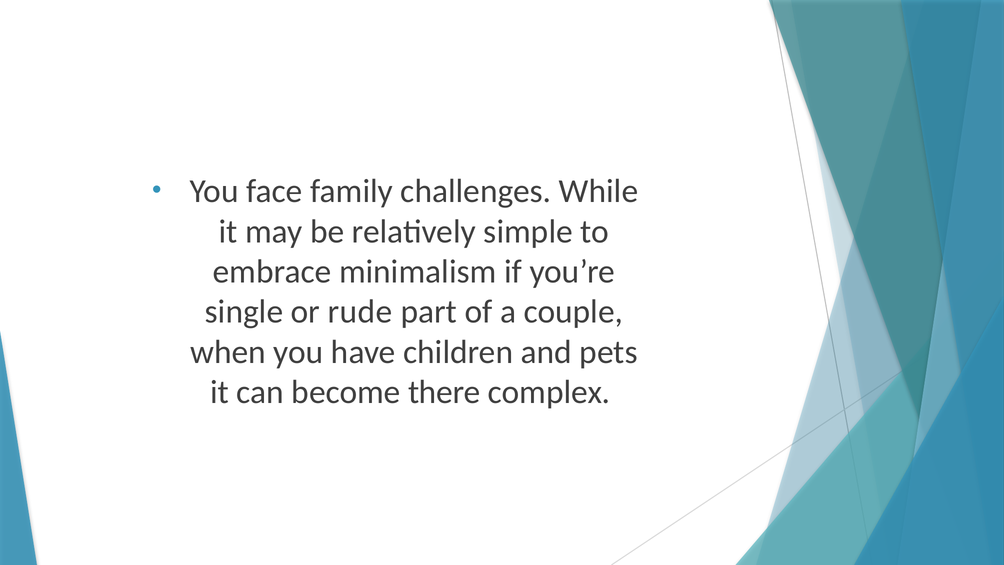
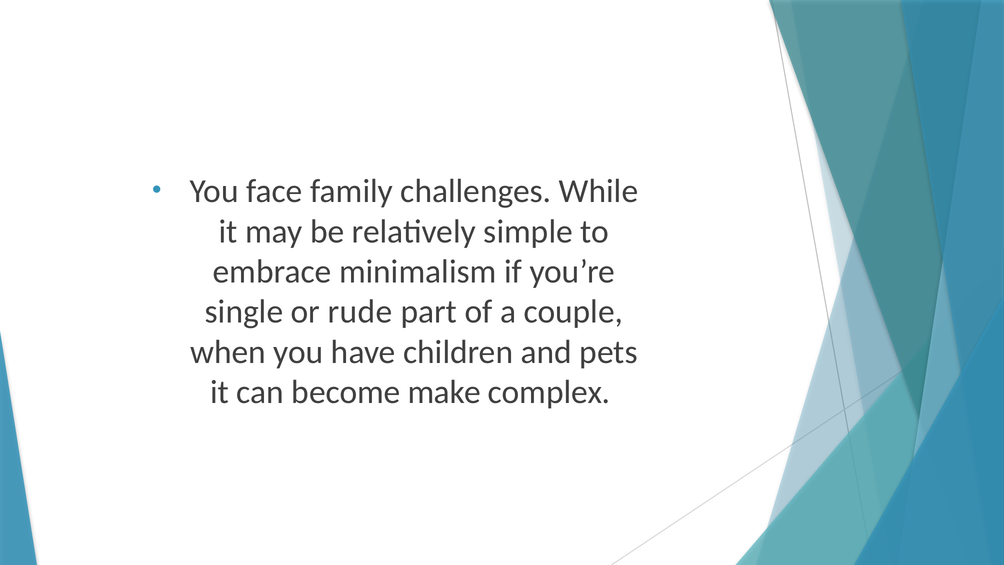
there: there -> make
